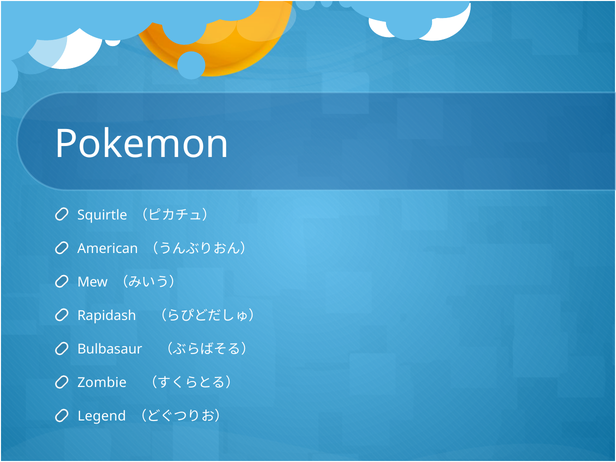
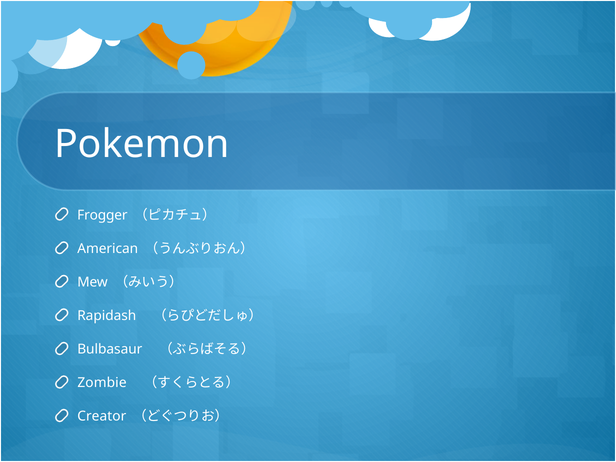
Squirtle: Squirtle -> Frogger
Legend: Legend -> Creator
